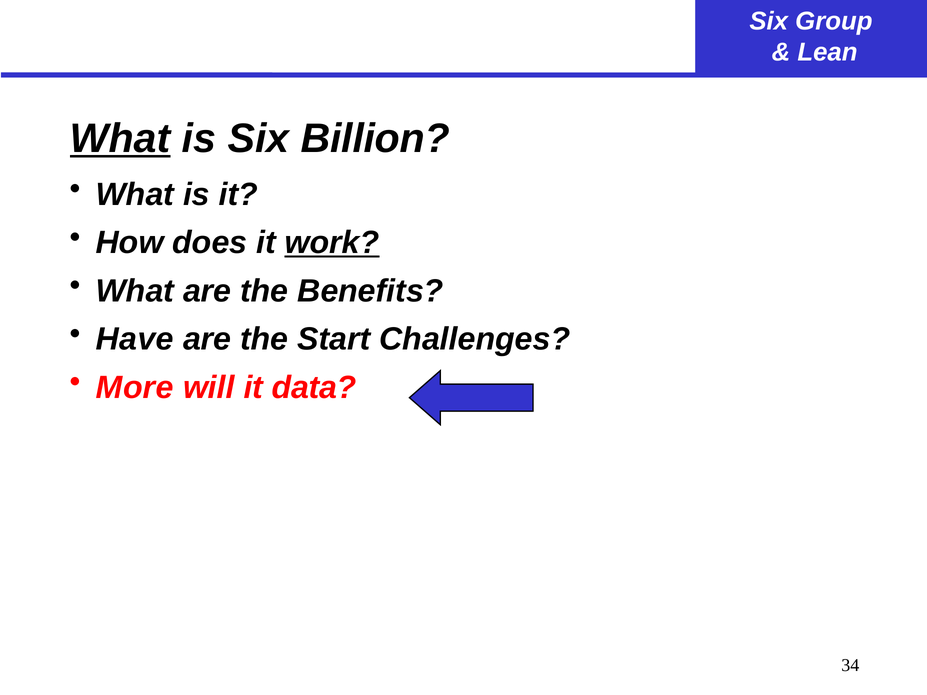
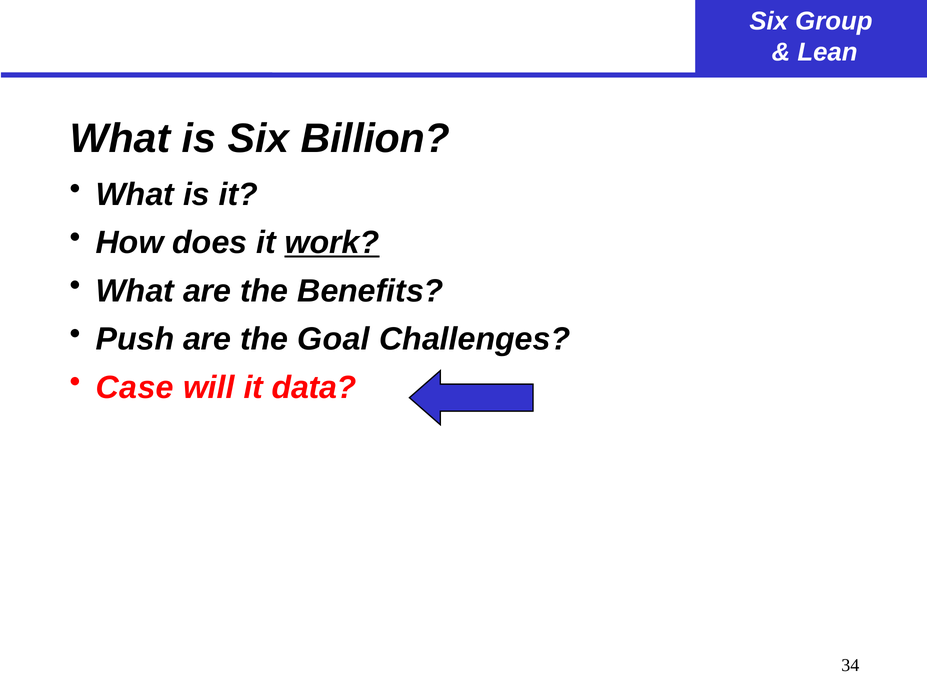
What at (120, 139) underline: present -> none
Have: Have -> Push
Start: Start -> Goal
More: More -> Case
